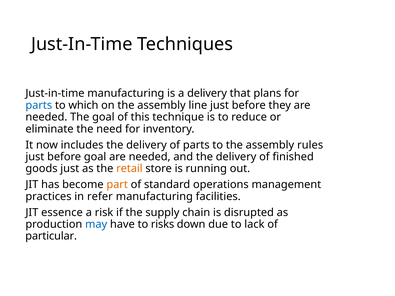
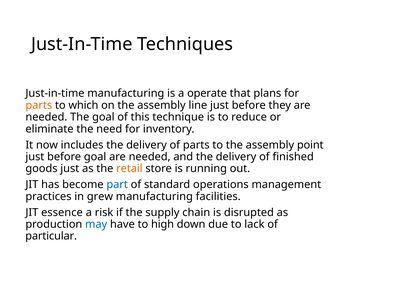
a delivery: delivery -> operate
parts at (39, 105) colour: blue -> orange
rules: rules -> point
part colour: orange -> blue
refer: refer -> grew
risks: risks -> high
